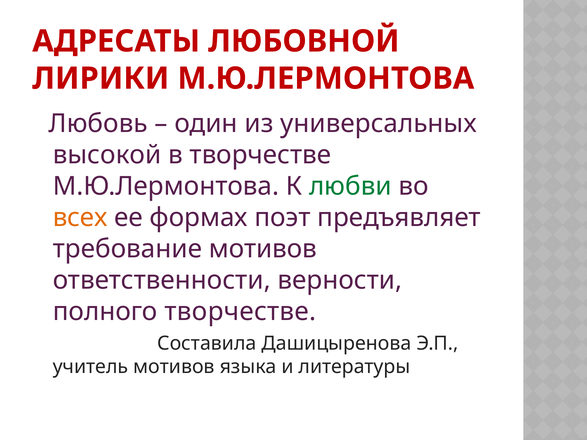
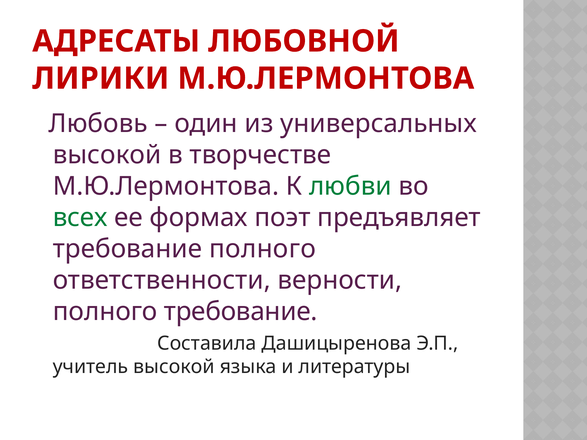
всех colour: orange -> green
требование мотивов: мотивов -> полного
полного творчестве: творчестве -> требование
учитель мотивов: мотивов -> высокой
